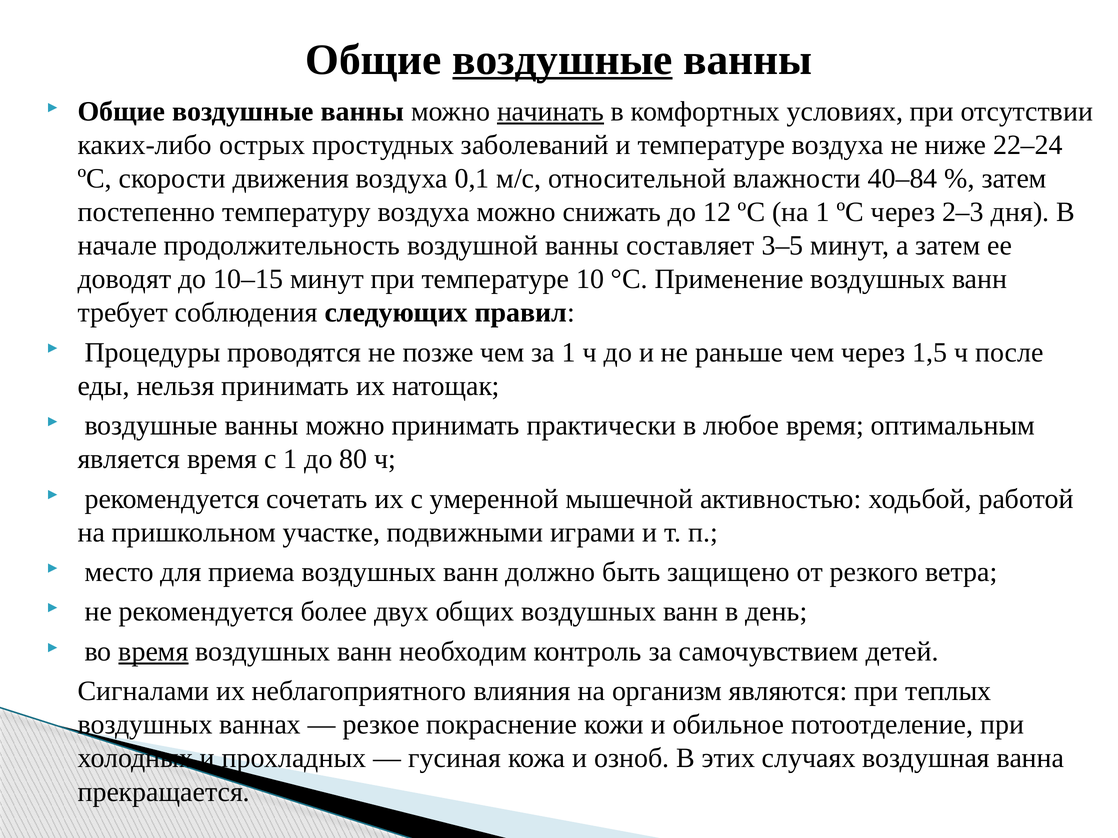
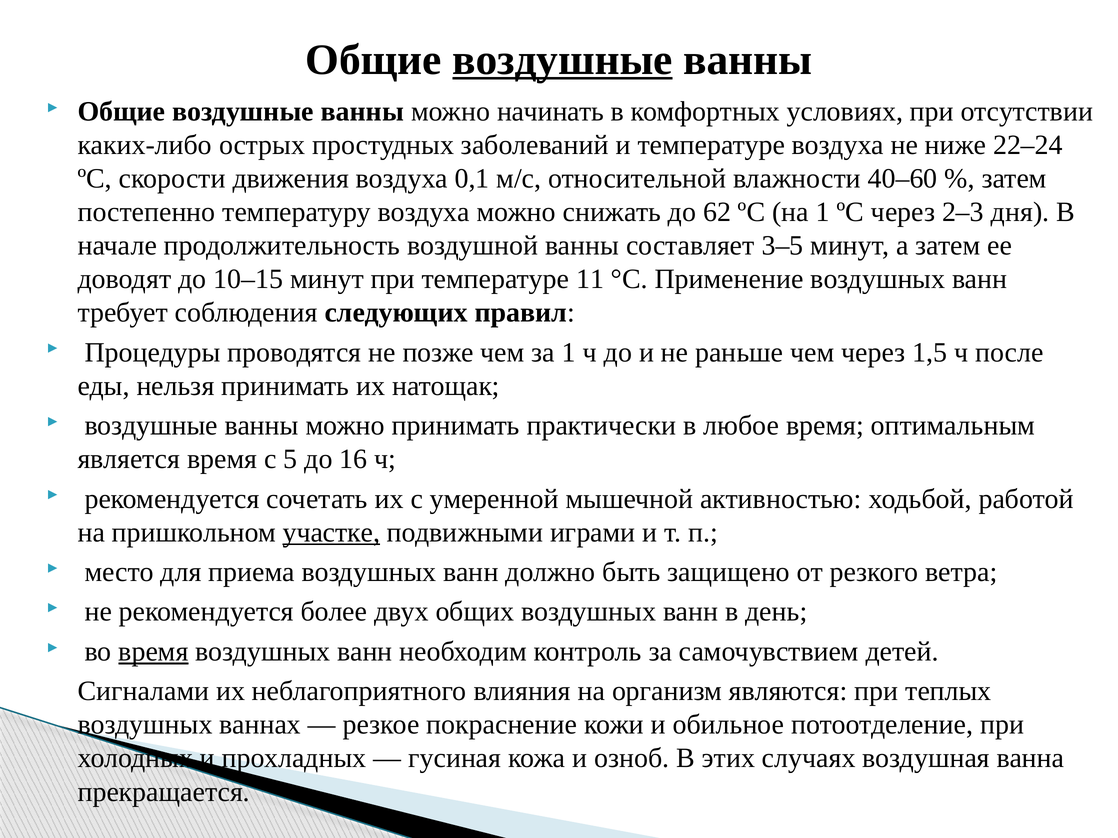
начинать underline: present -> none
40–84: 40–84 -> 40–60
12: 12 -> 62
10: 10 -> 11
с 1: 1 -> 5
80: 80 -> 16
участке underline: none -> present
